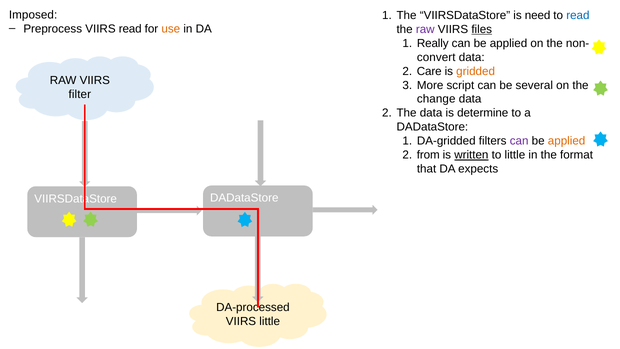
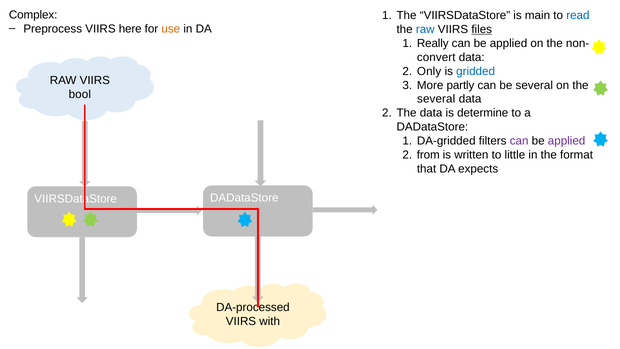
Imposed: Imposed -> Complex
need: need -> main
VIIRS read: read -> here
raw at (425, 29) colour: purple -> blue
Care: Care -> Only
gridded colour: orange -> blue
script: script -> partly
filter: filter -> bool
change at (436, 99): change -> several
applied at (567, 141) colour: orange -> purple
written underline: present -> none
VIIRS little: little -> with
